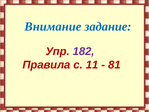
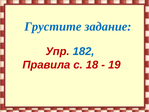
Внимание: Внимание -> Грустите
182 colour: purple -> blue
11: 11 -> 18
81: 81 -> 19
